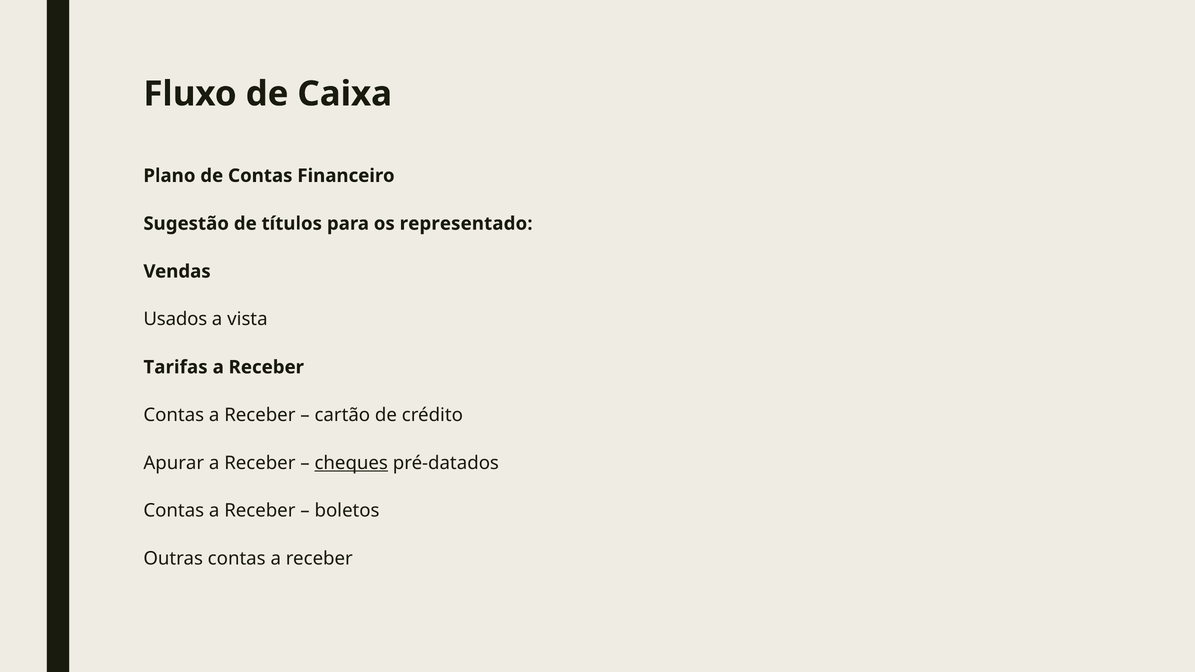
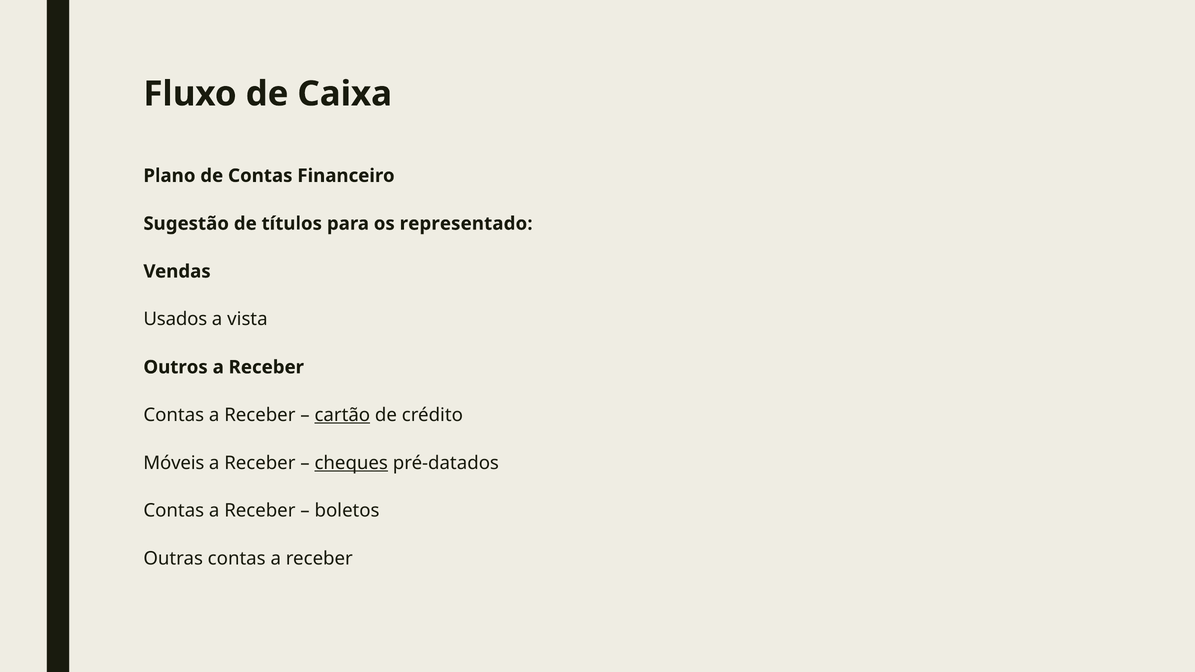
Tarifas: Tarifas -> Outros
cartão underline: none -> present
Apurar: Apurar -> Móveis
